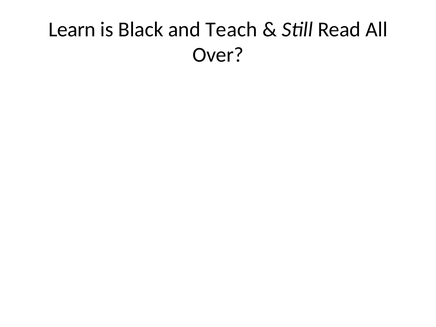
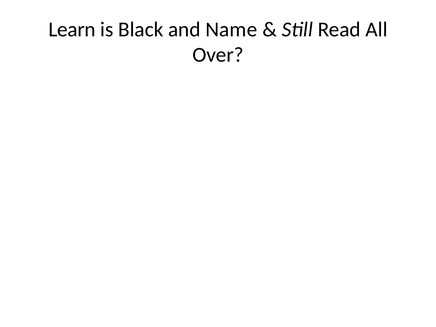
Teach: Teach -> Name
